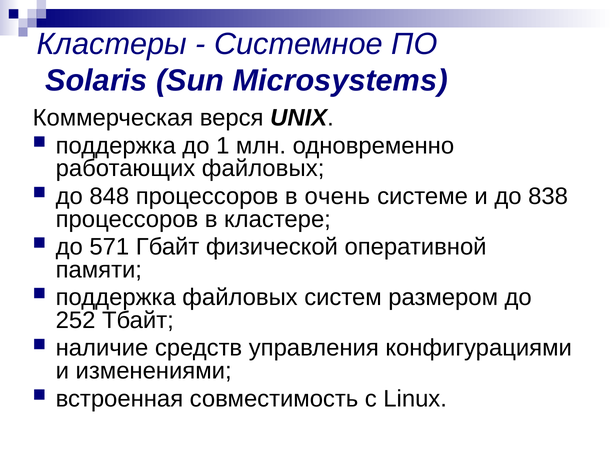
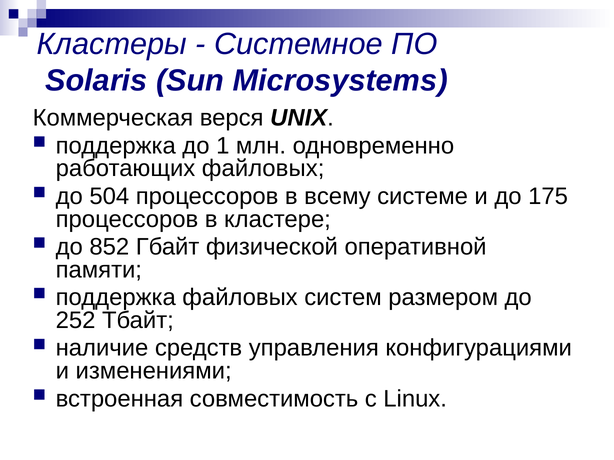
848: 848 -> 504
очень: очень -> всему
838: 838 -> 175
571: 571 -> 852
